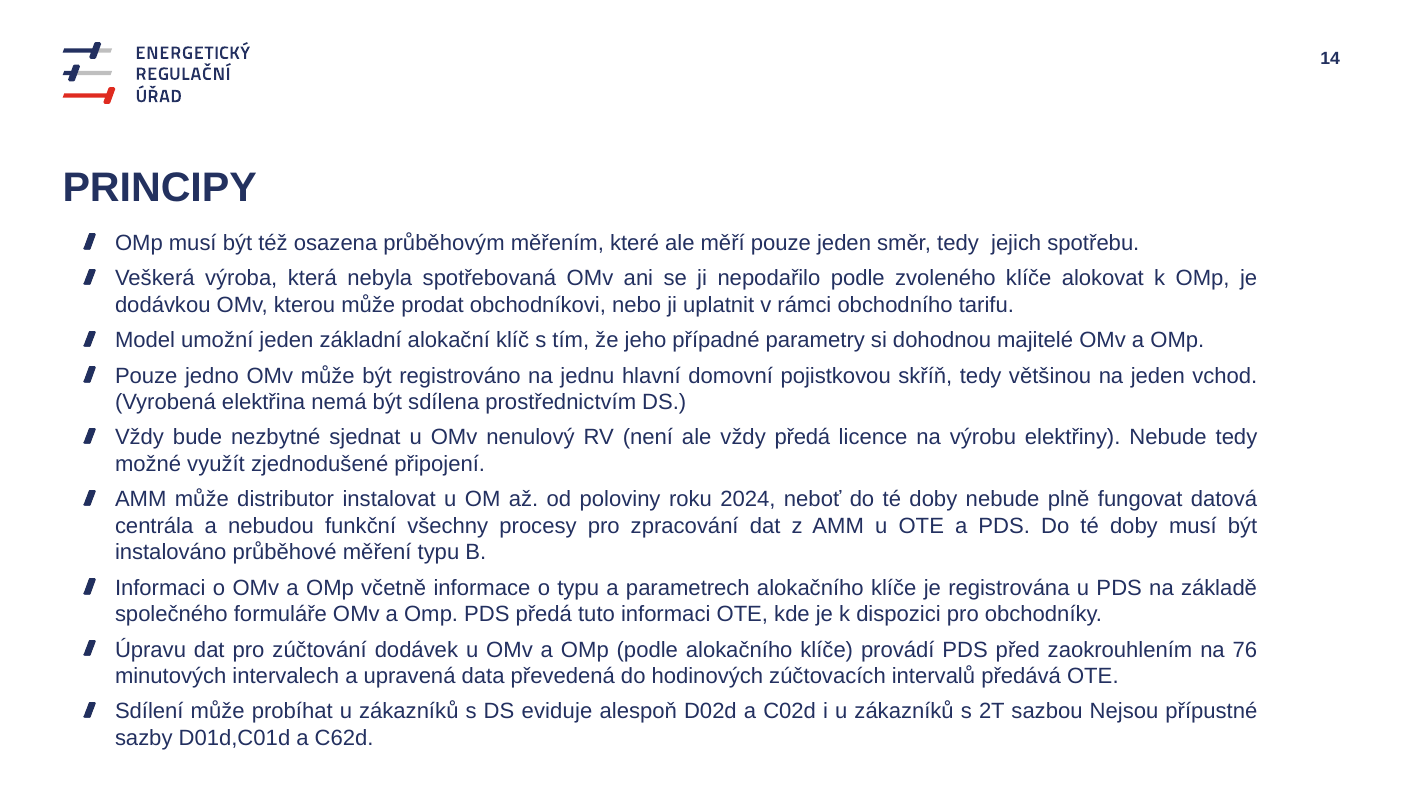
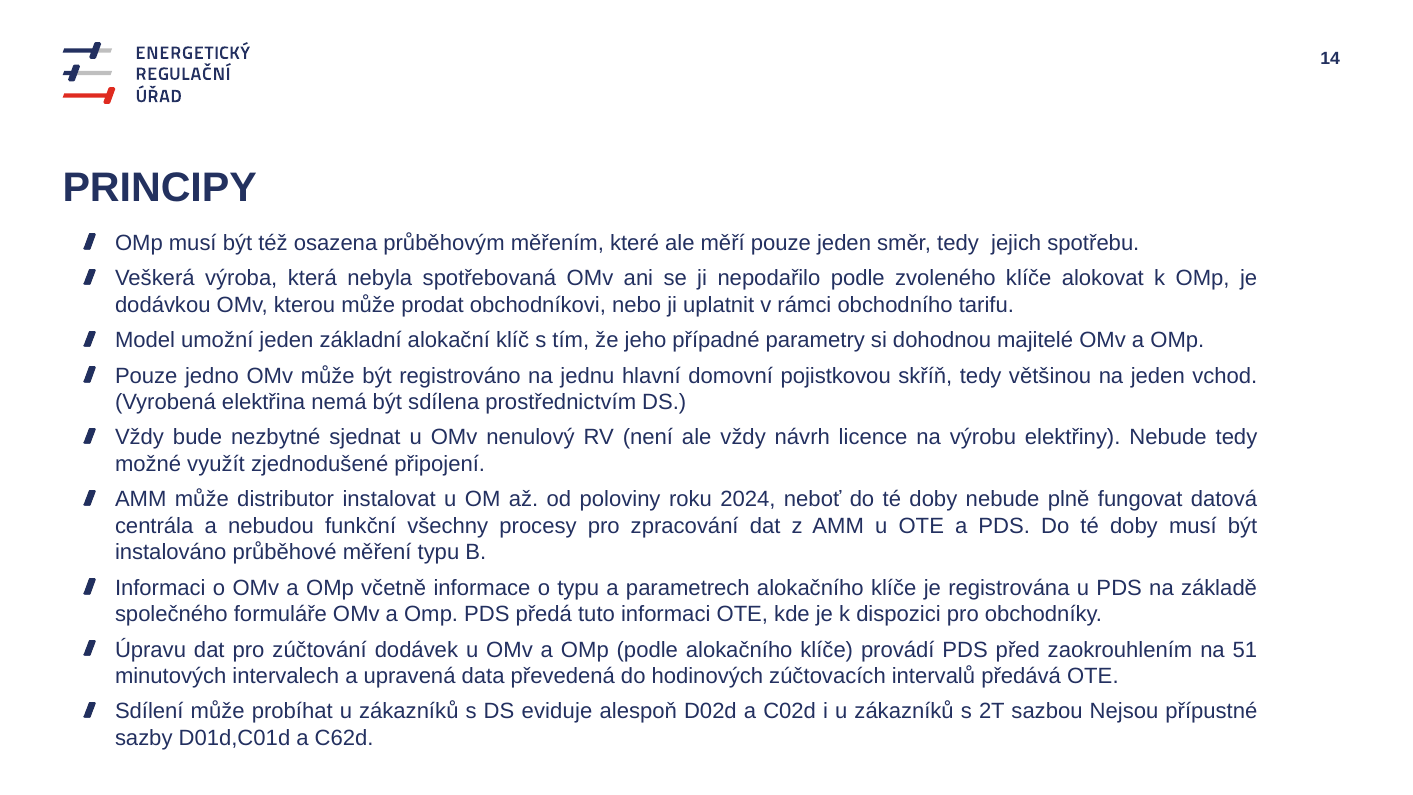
vždy předá: předá -> návrh
76: 76 -> 51
